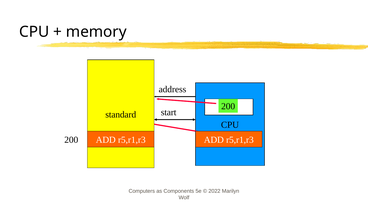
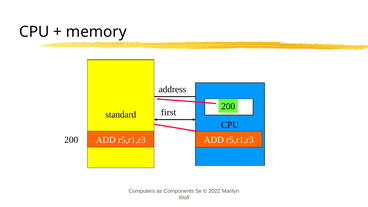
start: start -> first
